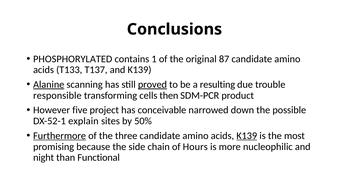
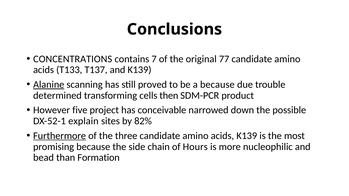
PHOSPHORYLATED: PHOSPHORYLATED -> CONCENTRATIONS
1: 1 -> 7
87: 87 -> 77
proved underline: present -> none
a resulting: resulting -> because
responsible: responsible -> determined
50%: 50% -> 82%
K139 at (247, 136) underline: present -> none
night: night -> bead
Functional: Functional -> Formation
